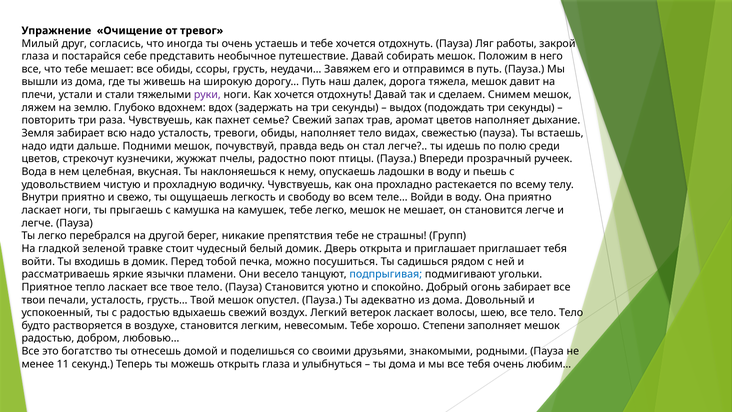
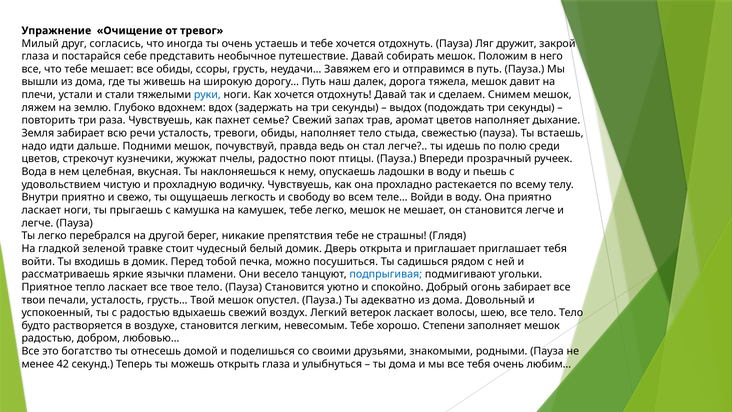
работы: работы -> дружит
руки colour: purple -> blue
всю надо: надо -> речи
видах: видах -> стыда
Групп: Групп -> Глядя
11: 11 -> 42
